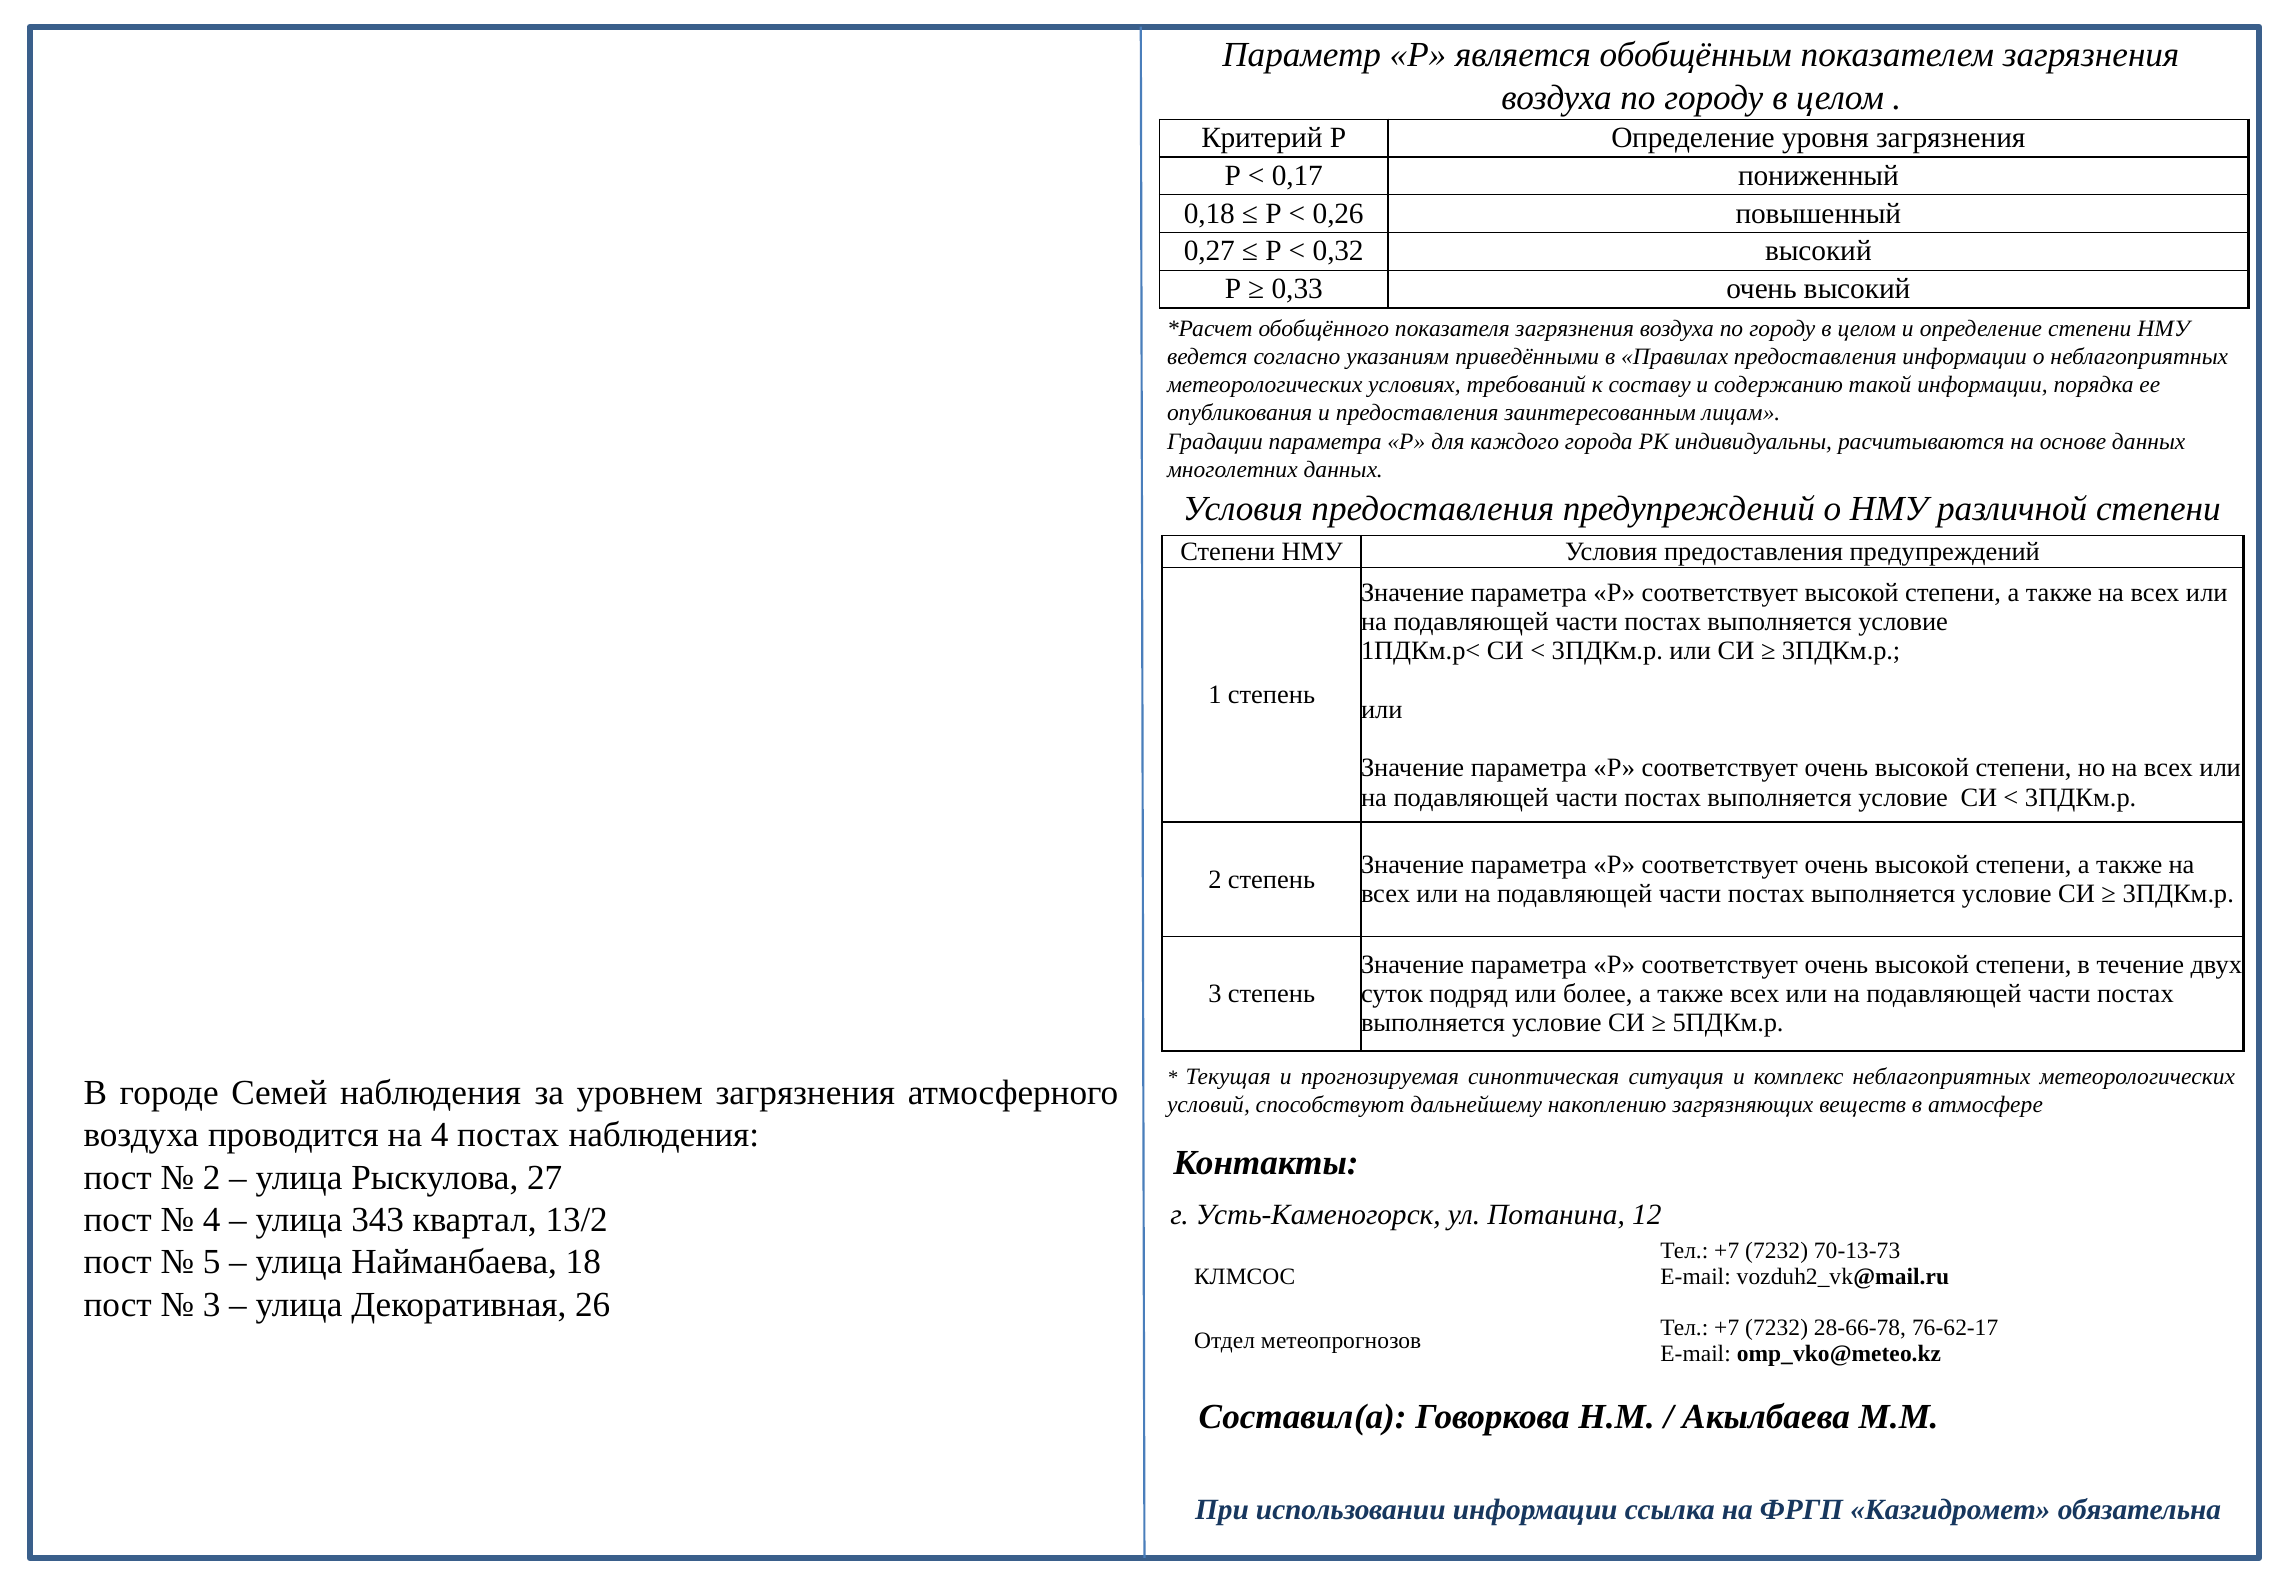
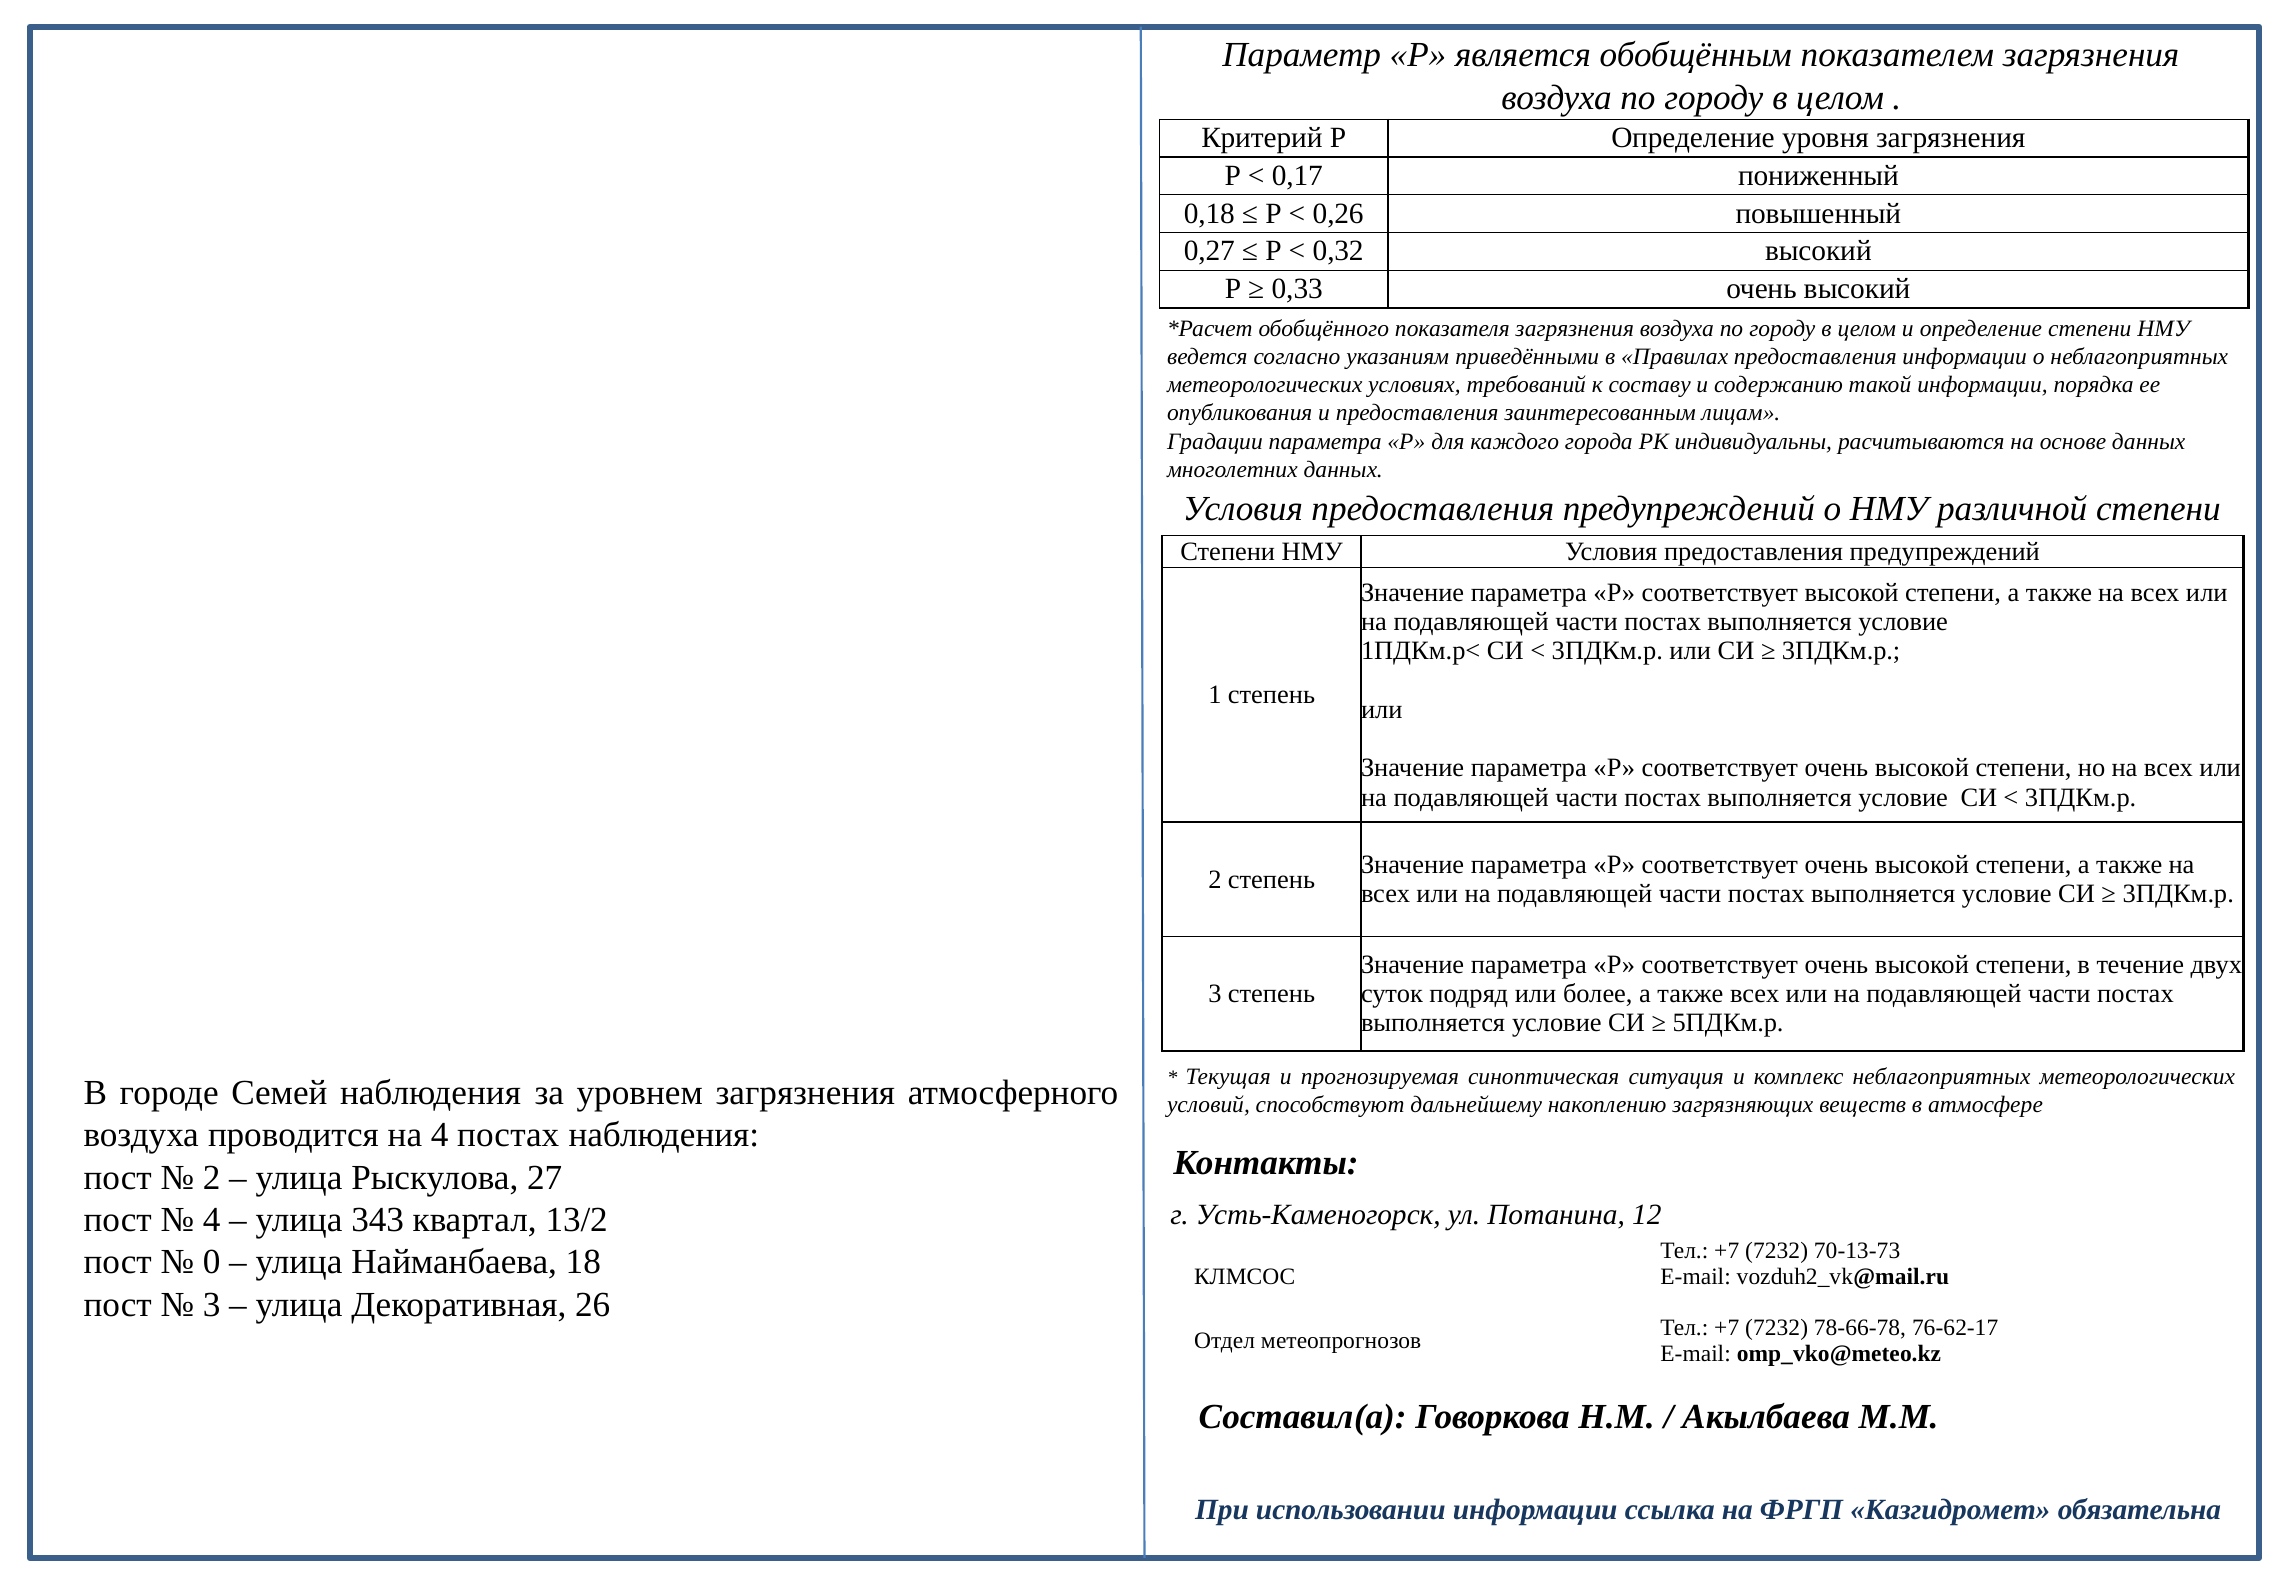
5: 5 -> 0
28-66-78: 28-66-78 -> 78-66-78
